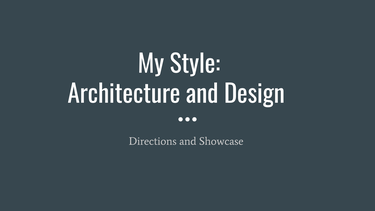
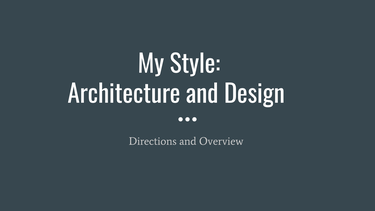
Showcase: Showcase -> Overview
